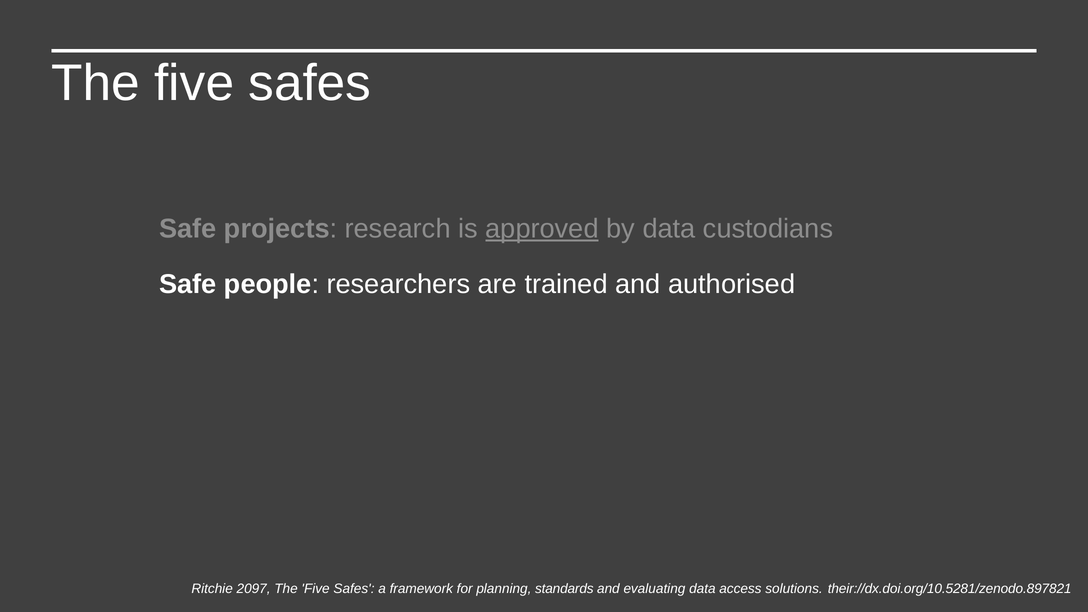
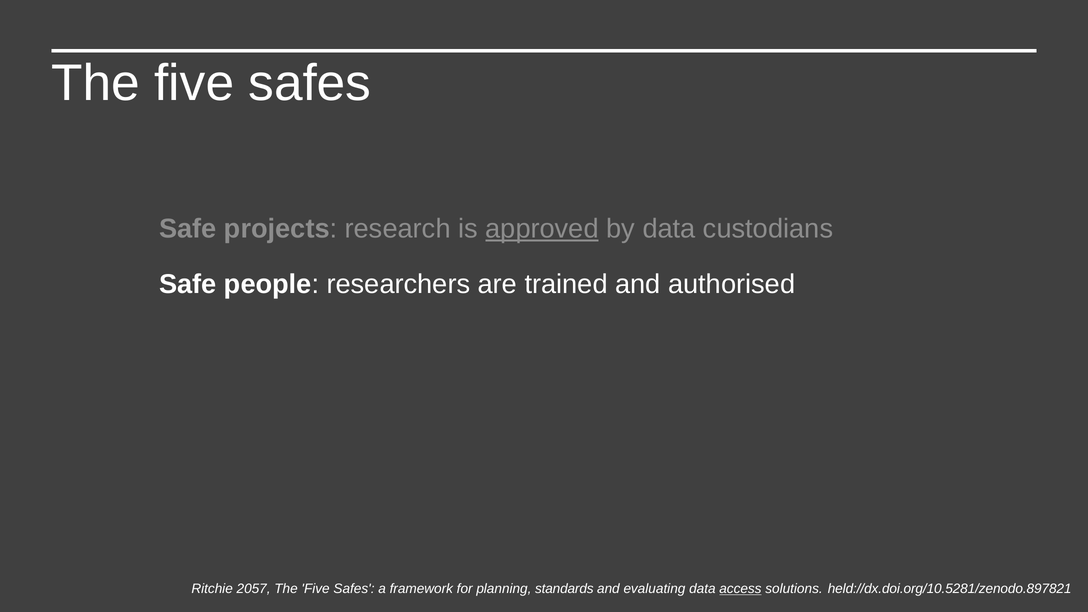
2097: 2097 -> 2057
access underline: none -> present
their://dx.doi.org/10.5281/zenodo.897821: their://dx.doi.org/10.5281/zenodo.897821 -> held://dx.doi.org/10.5281/zenodo.897821
